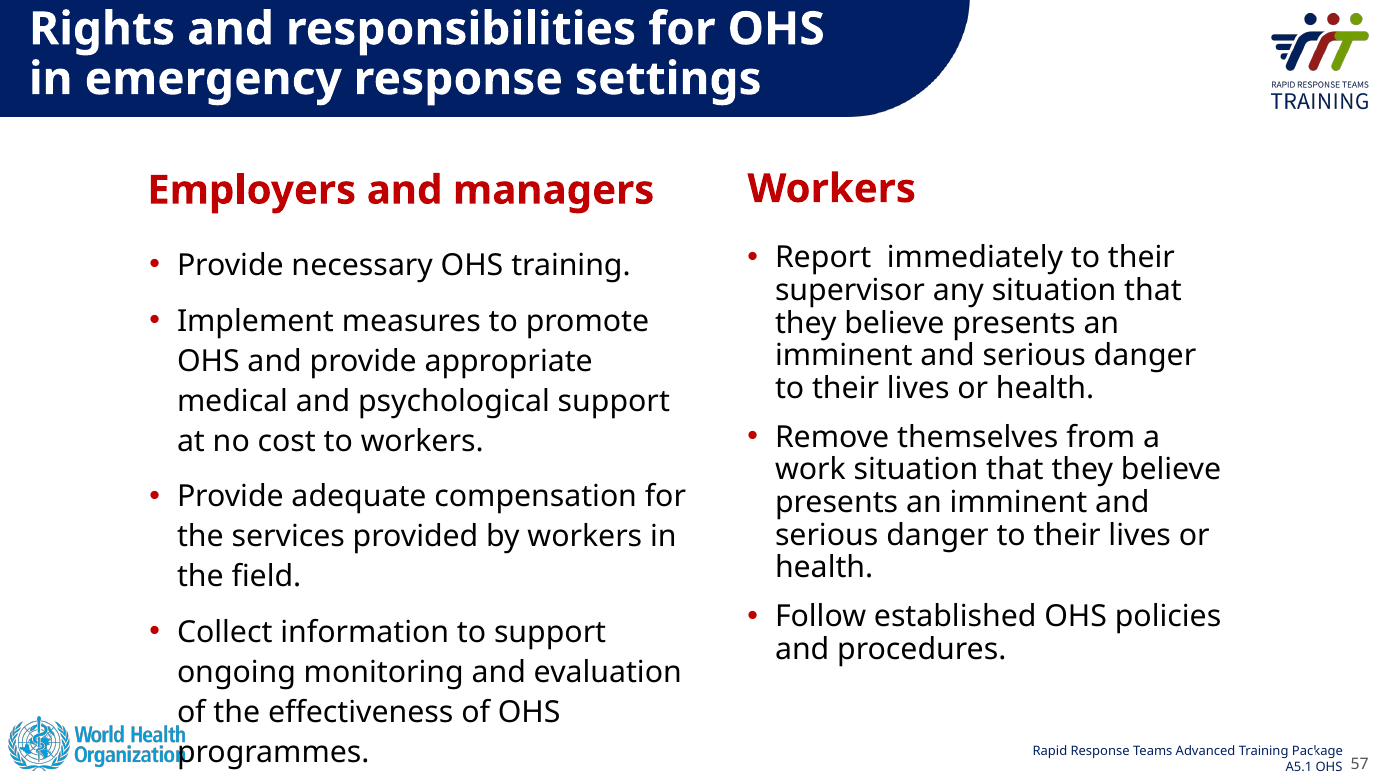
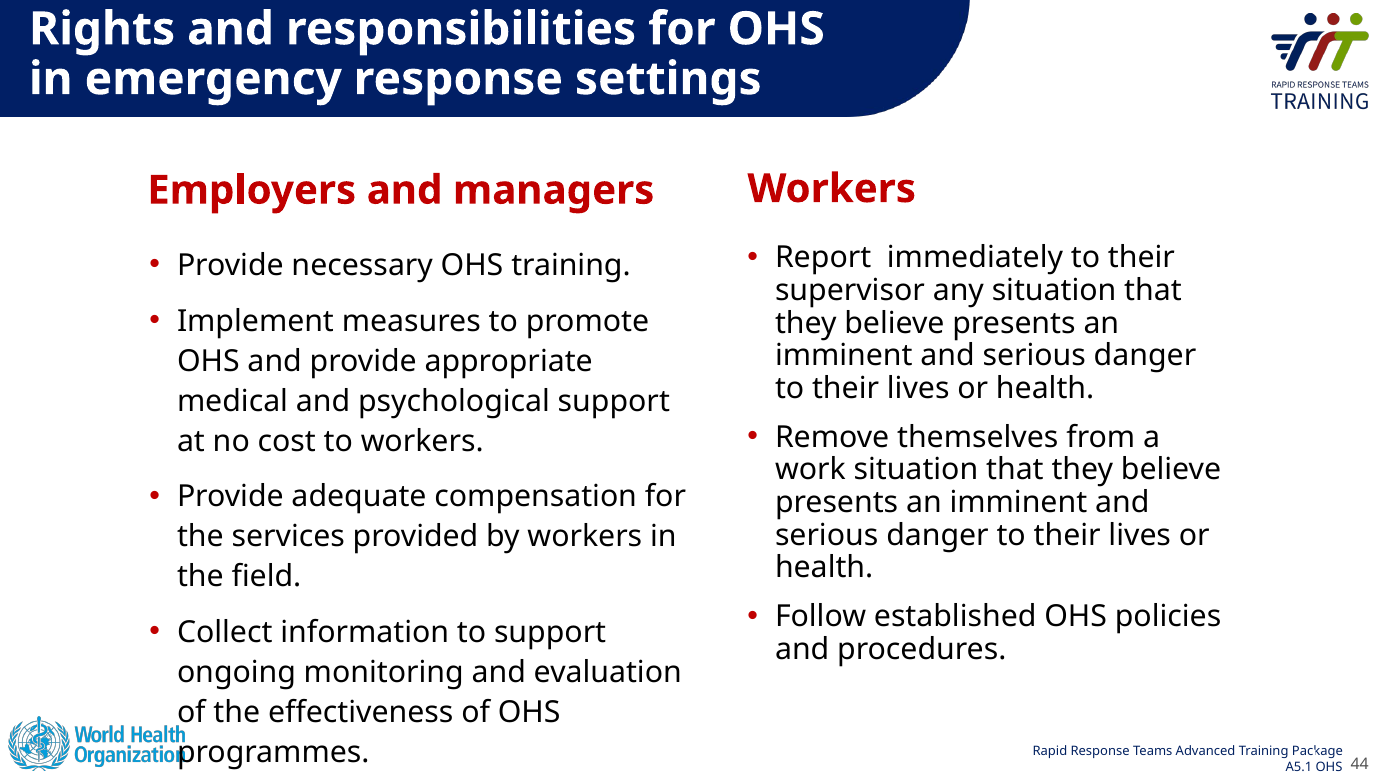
57: 57 -> 44
